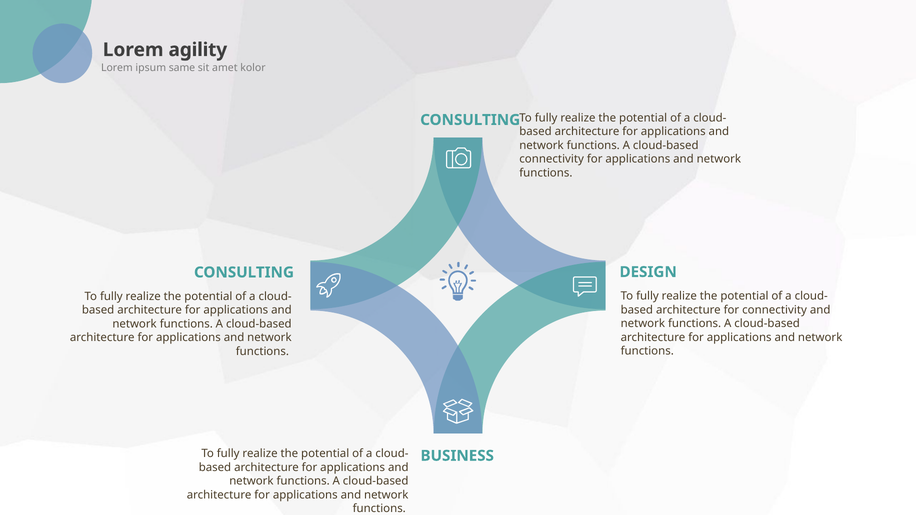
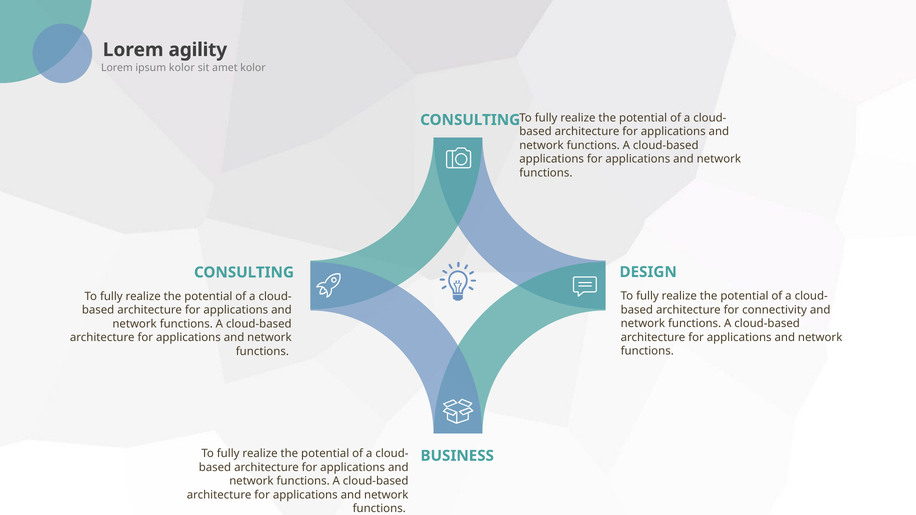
ipsum same: same -> kolor
connectivity at (552, 159): connectivity -> applications
